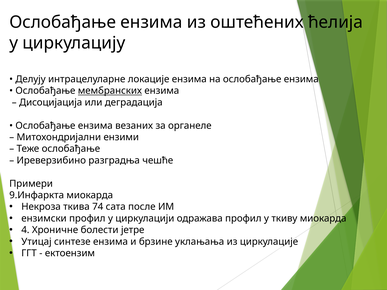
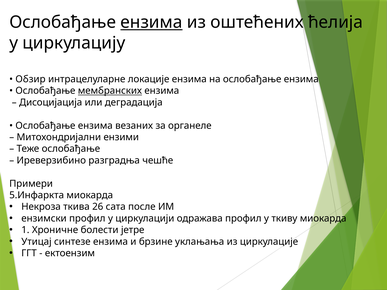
ензима at (151, 22) underline: none -> present
Делују: Делују -> Обзир
9.Инфаркта: 9.Инфаркта -> 5.Инфаркта
74: 74 -> 26
4: 4 -> 1
